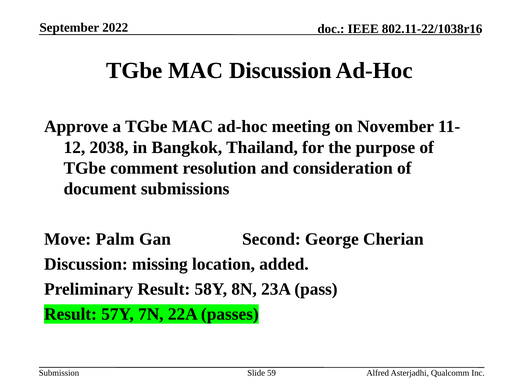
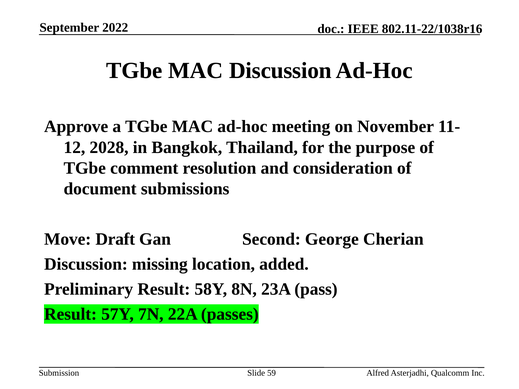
2038: 2038 -> 2028
Palm: Palm -> Draft
